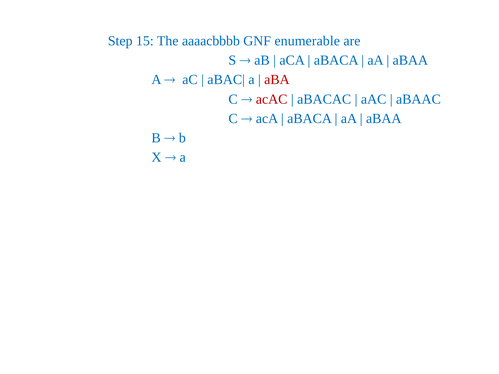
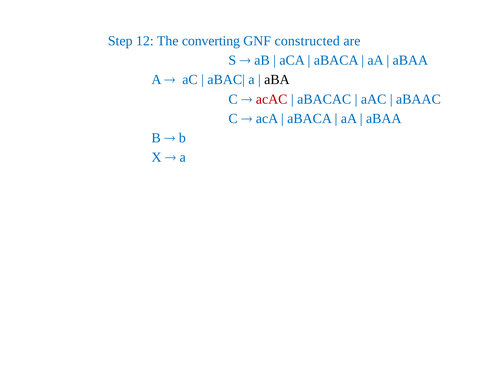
15: 15 -> 12
aaaacbbbb: aaaacbbbb -> converting
enumerable: enumerable -> constructed
aBA colour: red -> black
